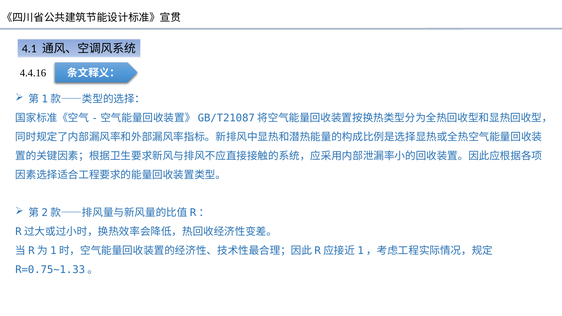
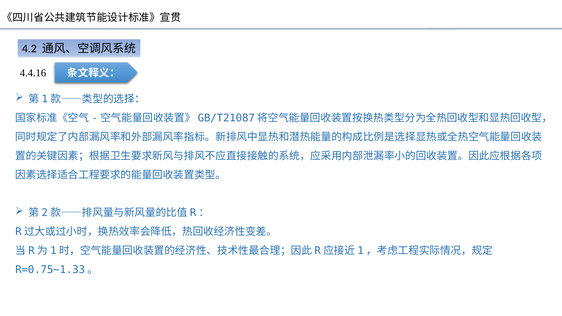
4.1: 4.1 -> 4.2
